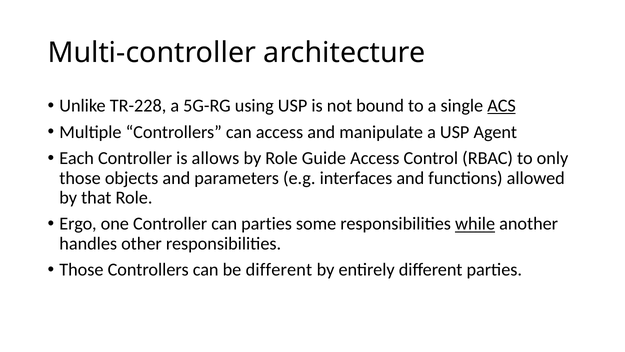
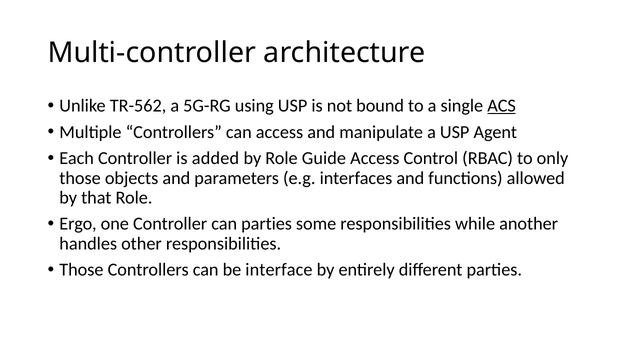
TR-228: TR-228 -> TR-562
allows: allows -> added
while underline: present -> none
be different: different -> interface
